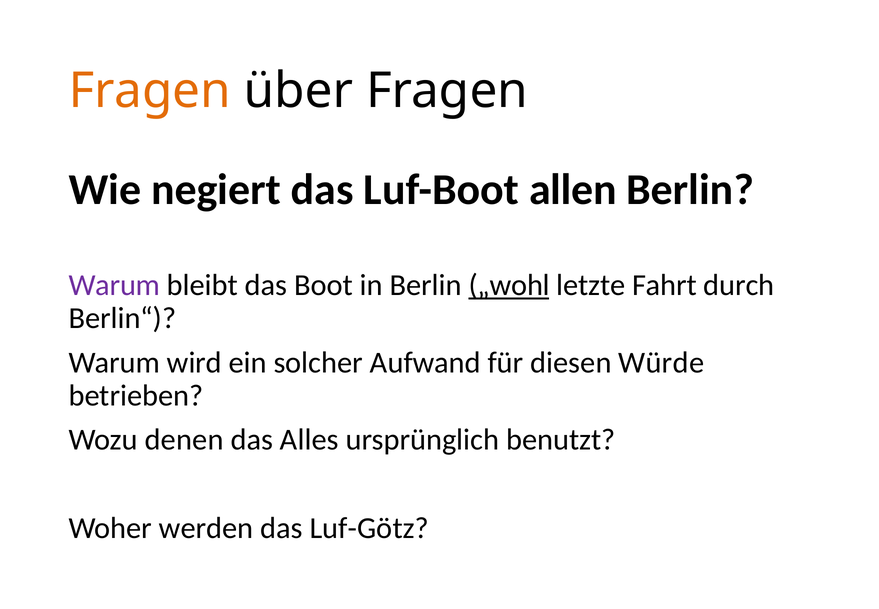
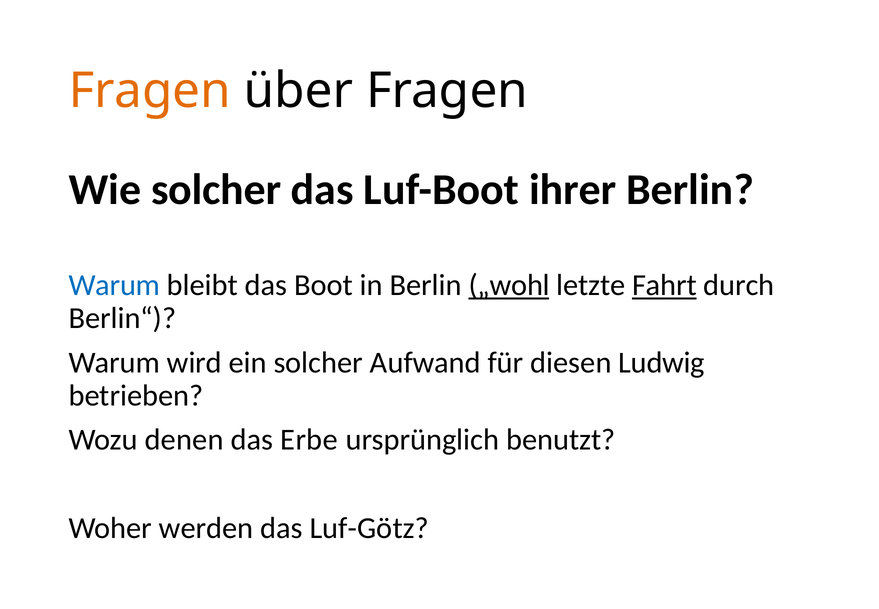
Wie negiert: negiert -> solcher
allen: allen -> ihrer
Warum at (114, 285) colour: purple -> blue
Fahrt underline: none -> present
Würde: Würde -> Ludwig
Alles: Alles -> Erbe
